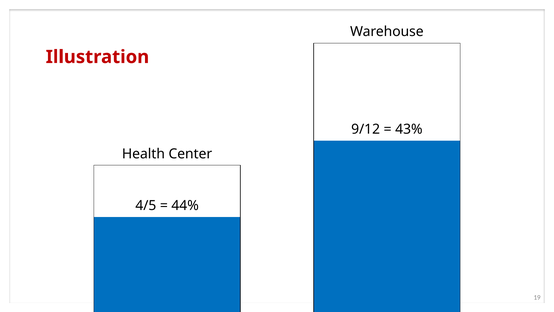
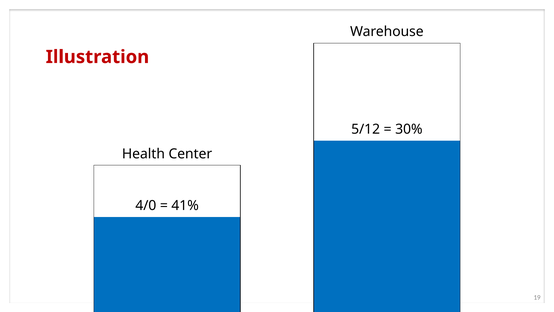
9/12: 9/12 -> 5/12
43%: 43% -> 30%
4/5: 4/5 -> 4/0
44%: 44% -> 41%
